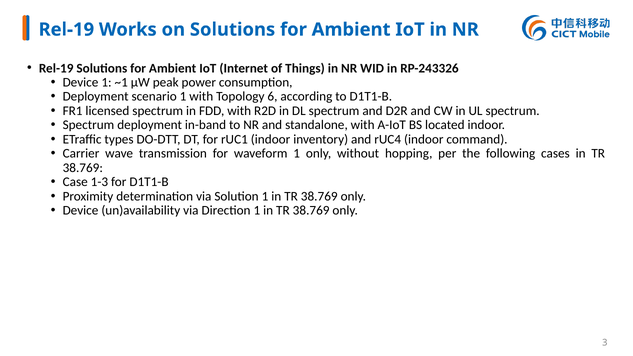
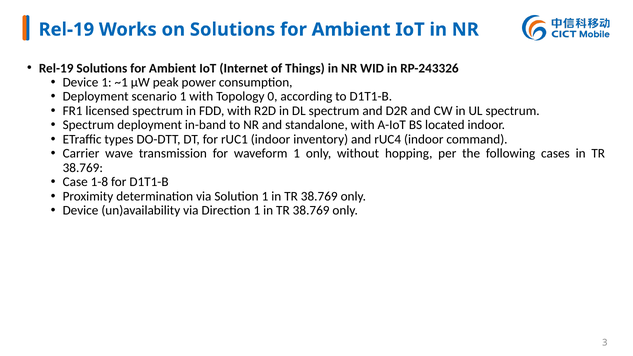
6: 6 -> 0
1-3: 1-3 -> 1-8
